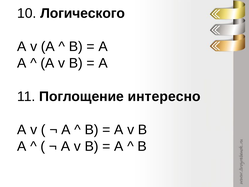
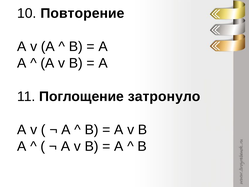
Логического: Логического -> Повторение
интересно: интересно -> затронуло
